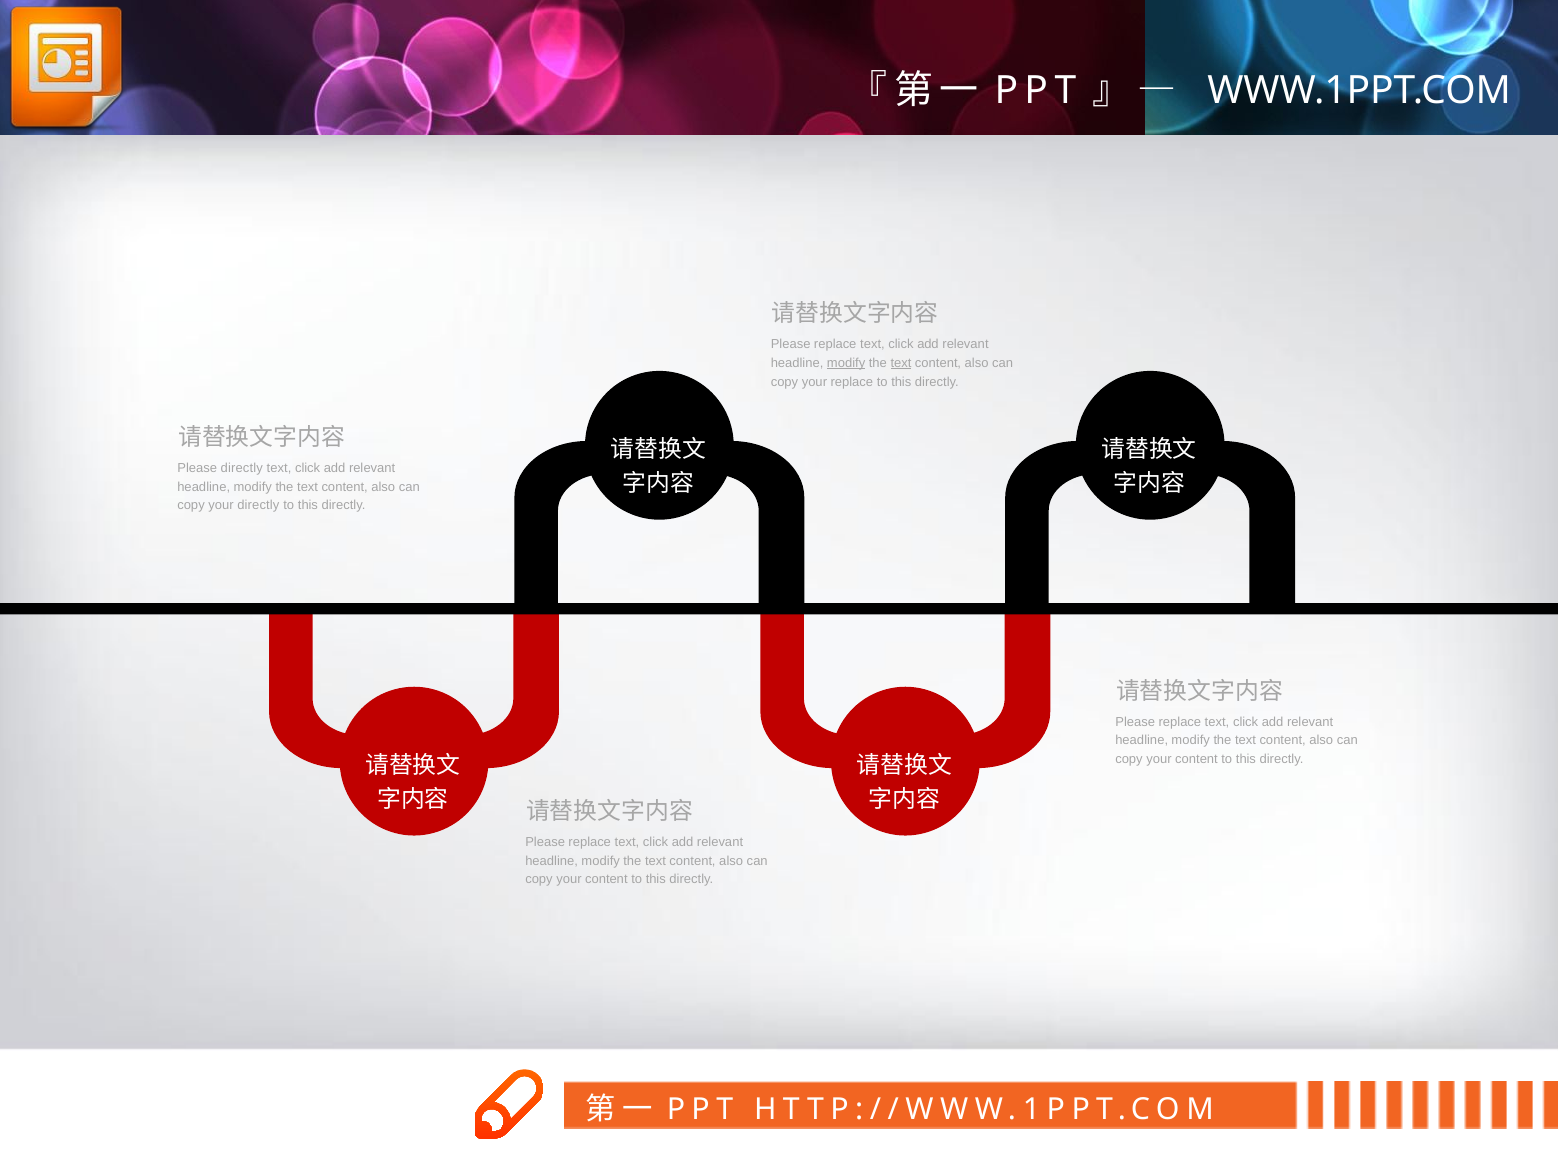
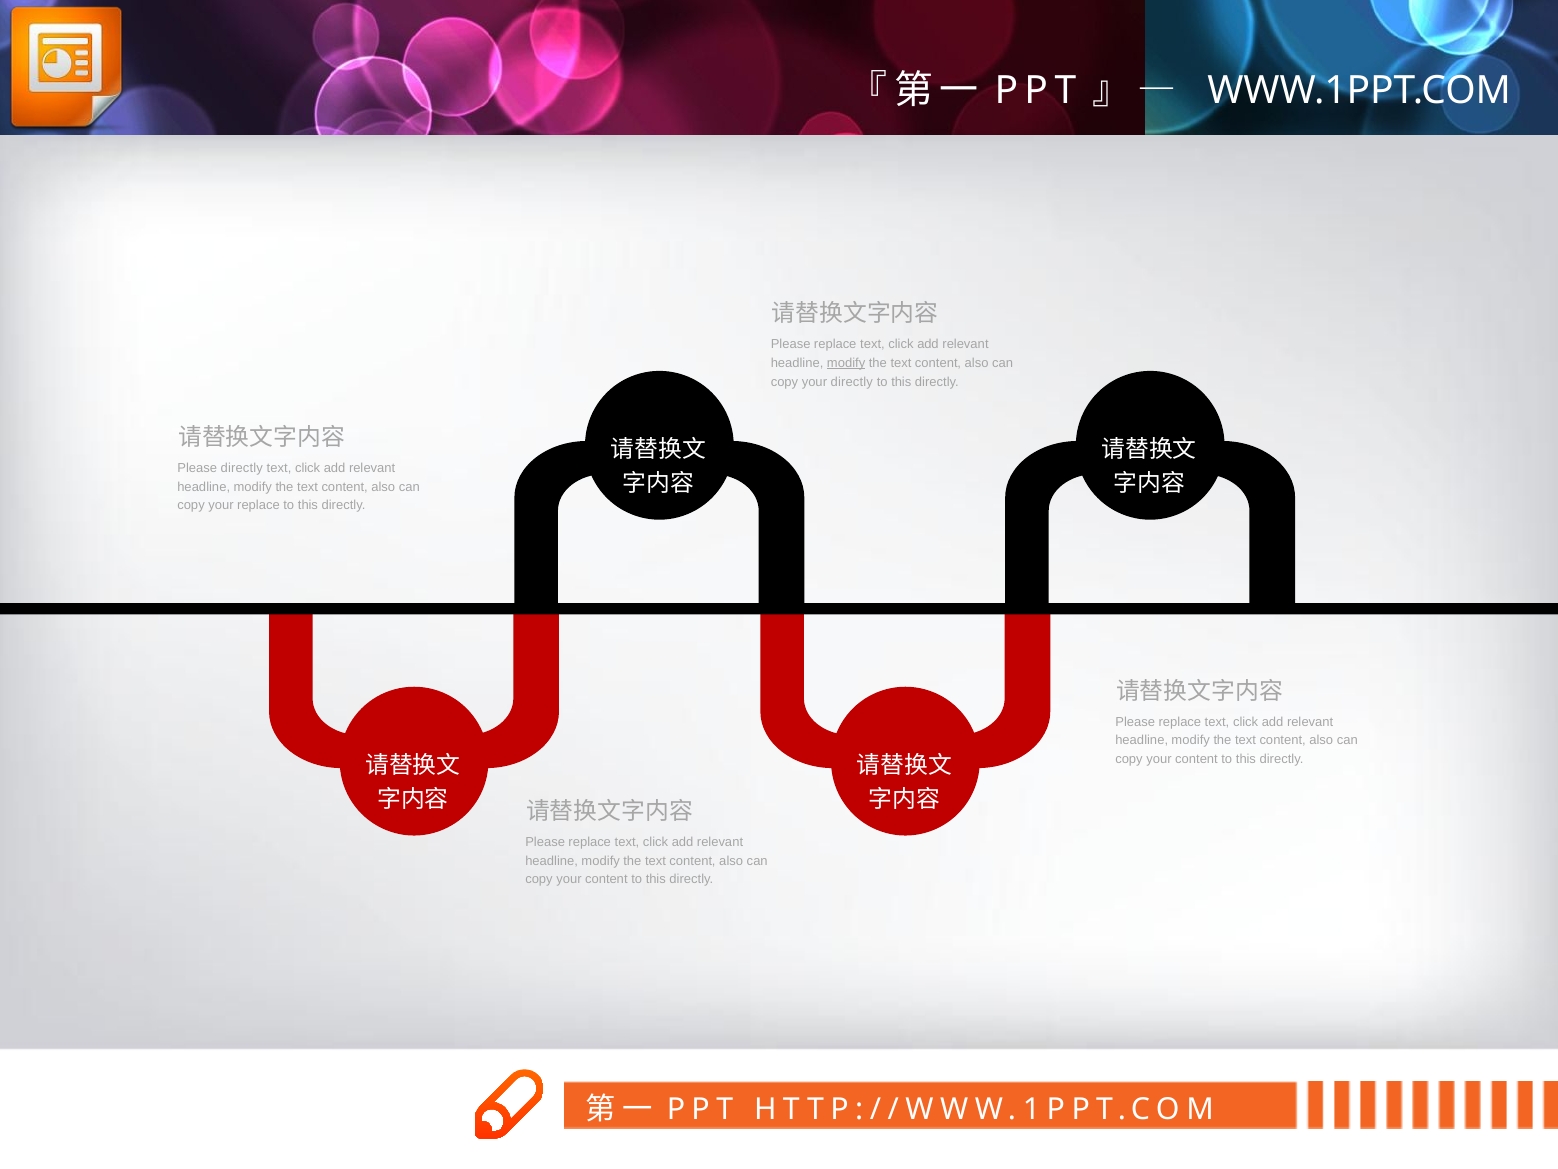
text at (901, 363) underline: present -> none
your replace: replace -> directly
your directly: directly -> replace
